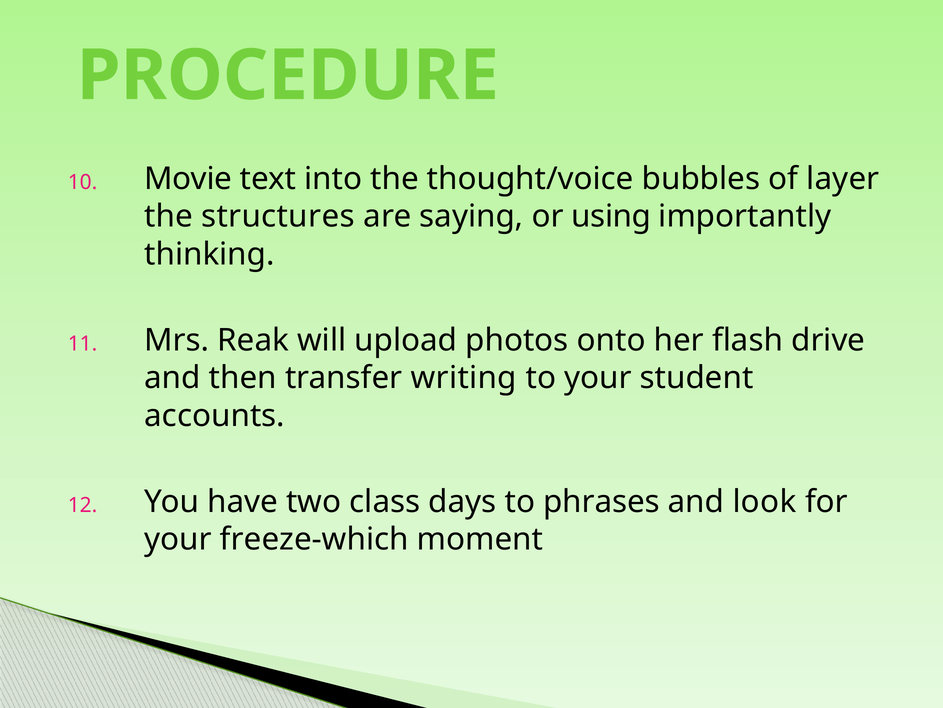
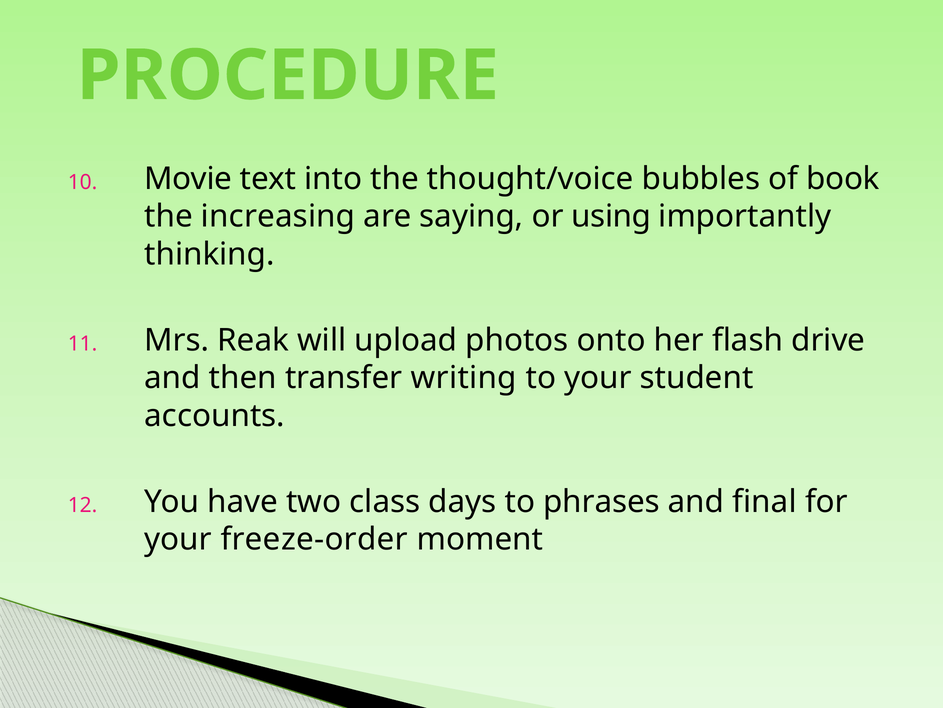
layer: layer -> book
structures: structures -> increasing
look: look -> final
freeze-which: freeze-which -> freeze-order
